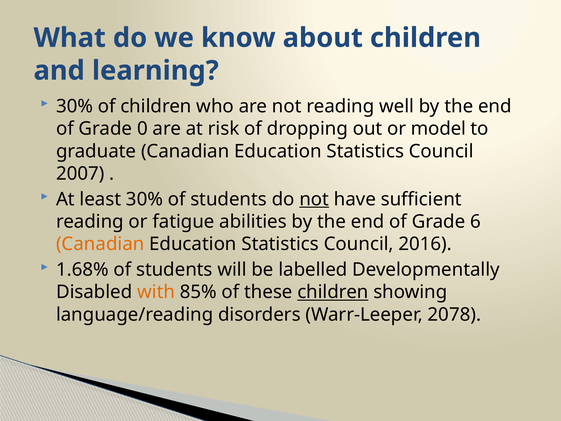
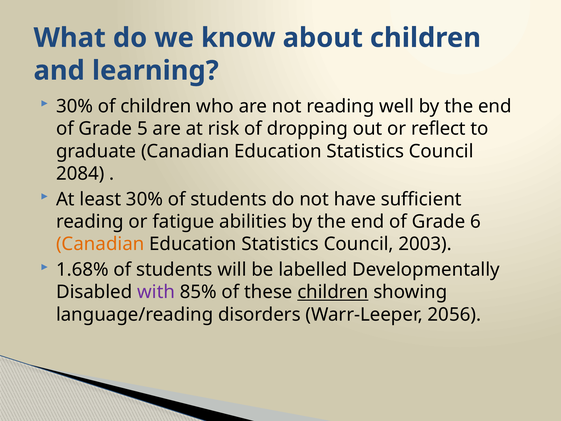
0: 0 -> 5
model: model -> reflect
2007: 2007 -> 2084
not at (314, 199) underline: present -> none
2016: 2016 -> 2003
with colour: orange -> purple
2078: 2078 -> 2056
